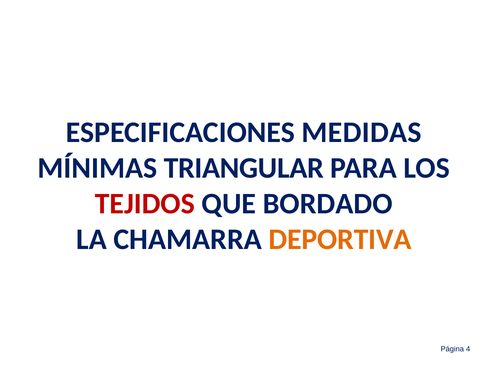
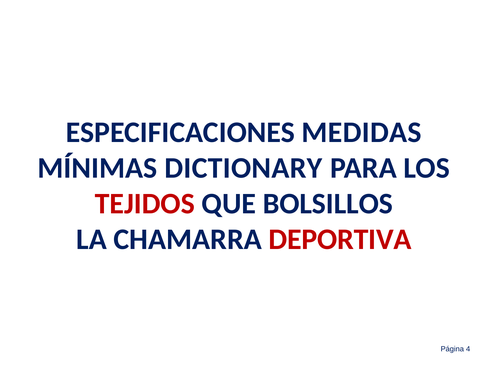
TRIANGULAR: TRIANGULAR -> DICTIONARY
BORDADO: BORDADO -> BOLSILLOS
DEPORTIVA colour: orange -> red
